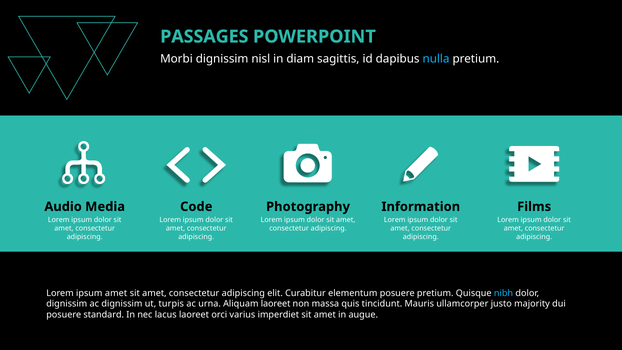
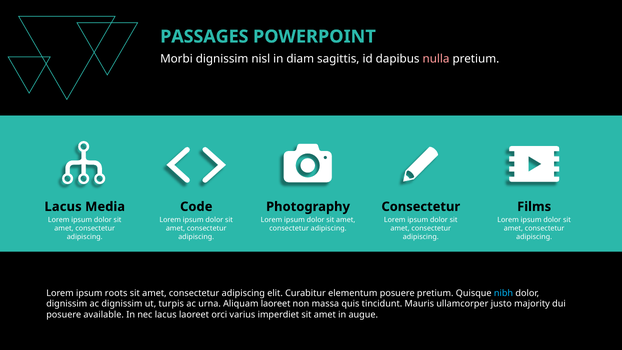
nulla colour: light blue -> pink
Audio at (63, 207): Audio -> Lacus
Information at (421, 207): Information -> Consectetur
ipsum amet: amet -> roots
standard: standard -> available
